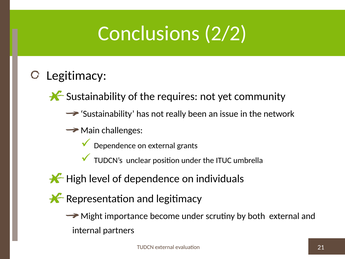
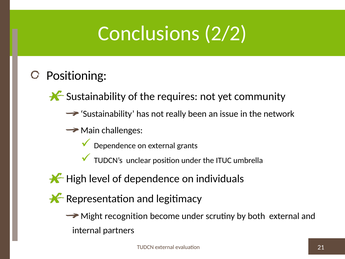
Legitimacy at (76, 75): Legitimacy -> Positioning
importance: importance -> recognition
